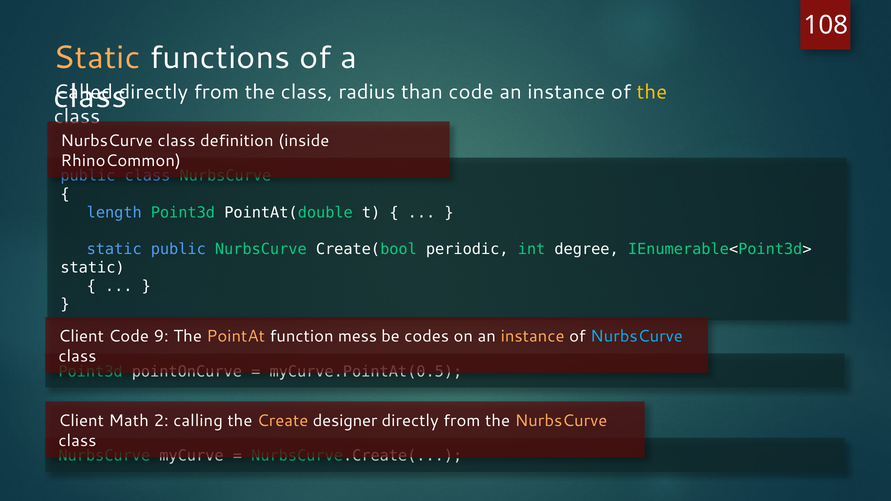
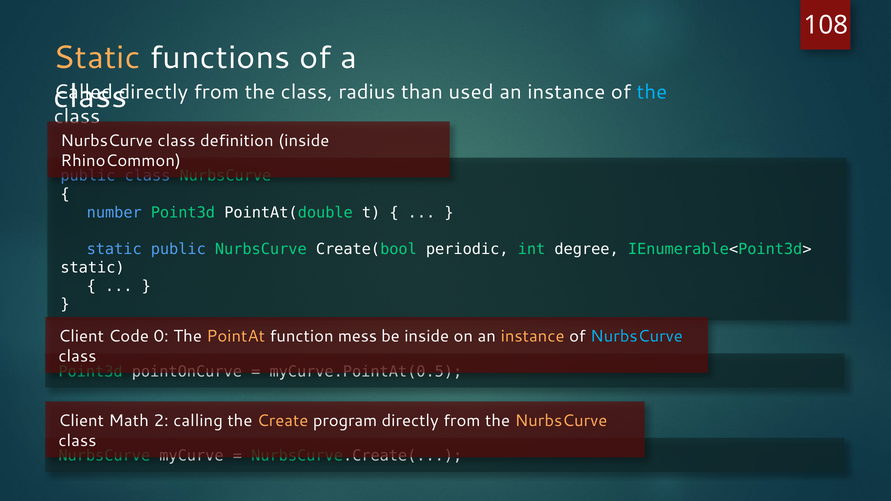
than code: code -> used
the at (652, 92) colour: yellow -> light blue
length: length -> number
9: 9 -> 0
be codes: codes -> inside
designer: designer -> program
